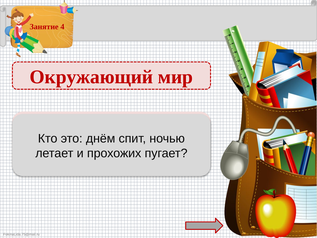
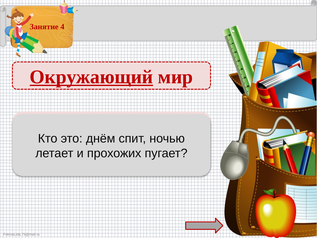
Окружающий underline: none -> present
